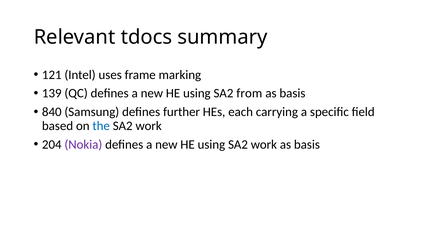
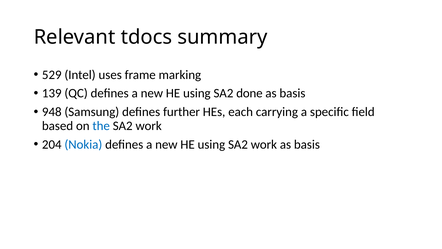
121: 121 -> 529
from: from -> done
840: 840 -> 948
Nokia colour: purple -> blue
